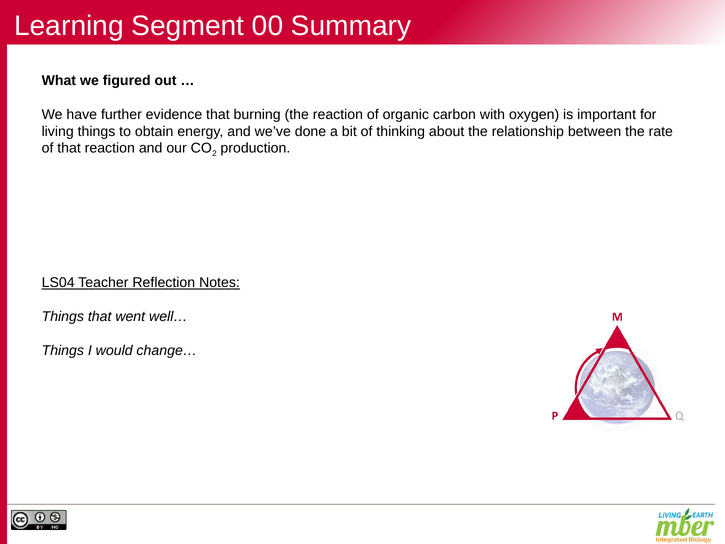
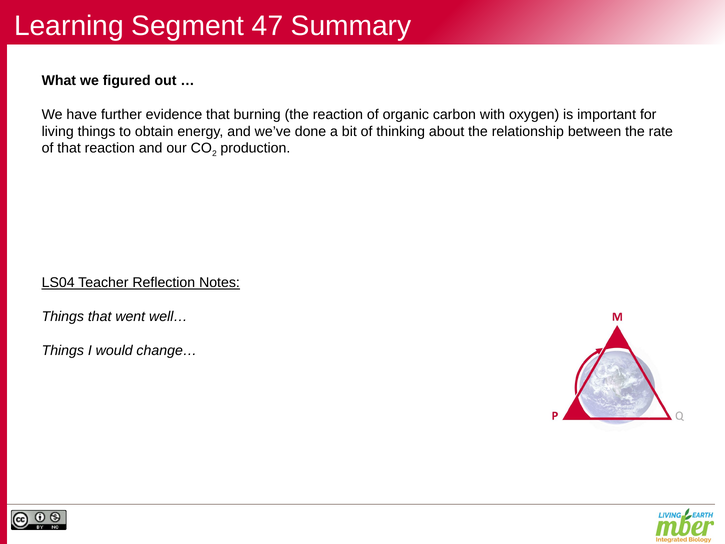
00: 00 -> 47
